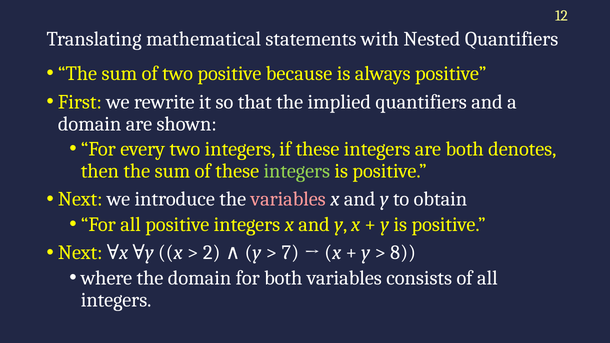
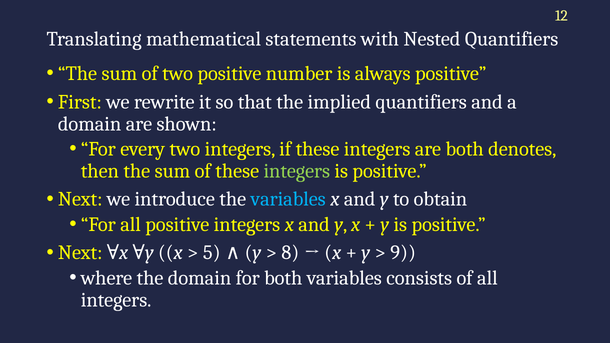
because: because -> number
variables at (288, 199) colour: pink -> light blue
2: 2 -> 5
7: 7 -> 8
8: 8 -> 9
